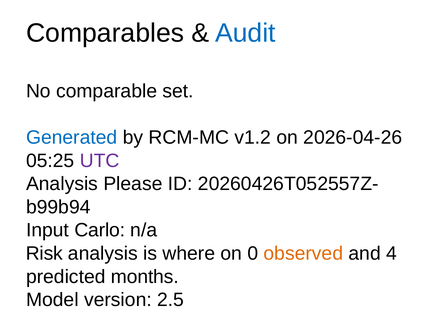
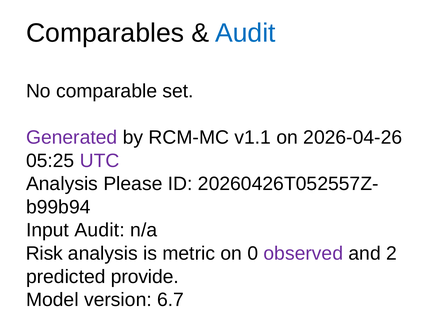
Generated colour: blue -> purple
v1.2: v1.2 -> v1.1
Input Carlo: Carlo -> Audit
where: where -> metric
observed colour: orange -> purple
4: 4 -> 2
months: months -> provide
2.5: 2.5 -> 6.7
